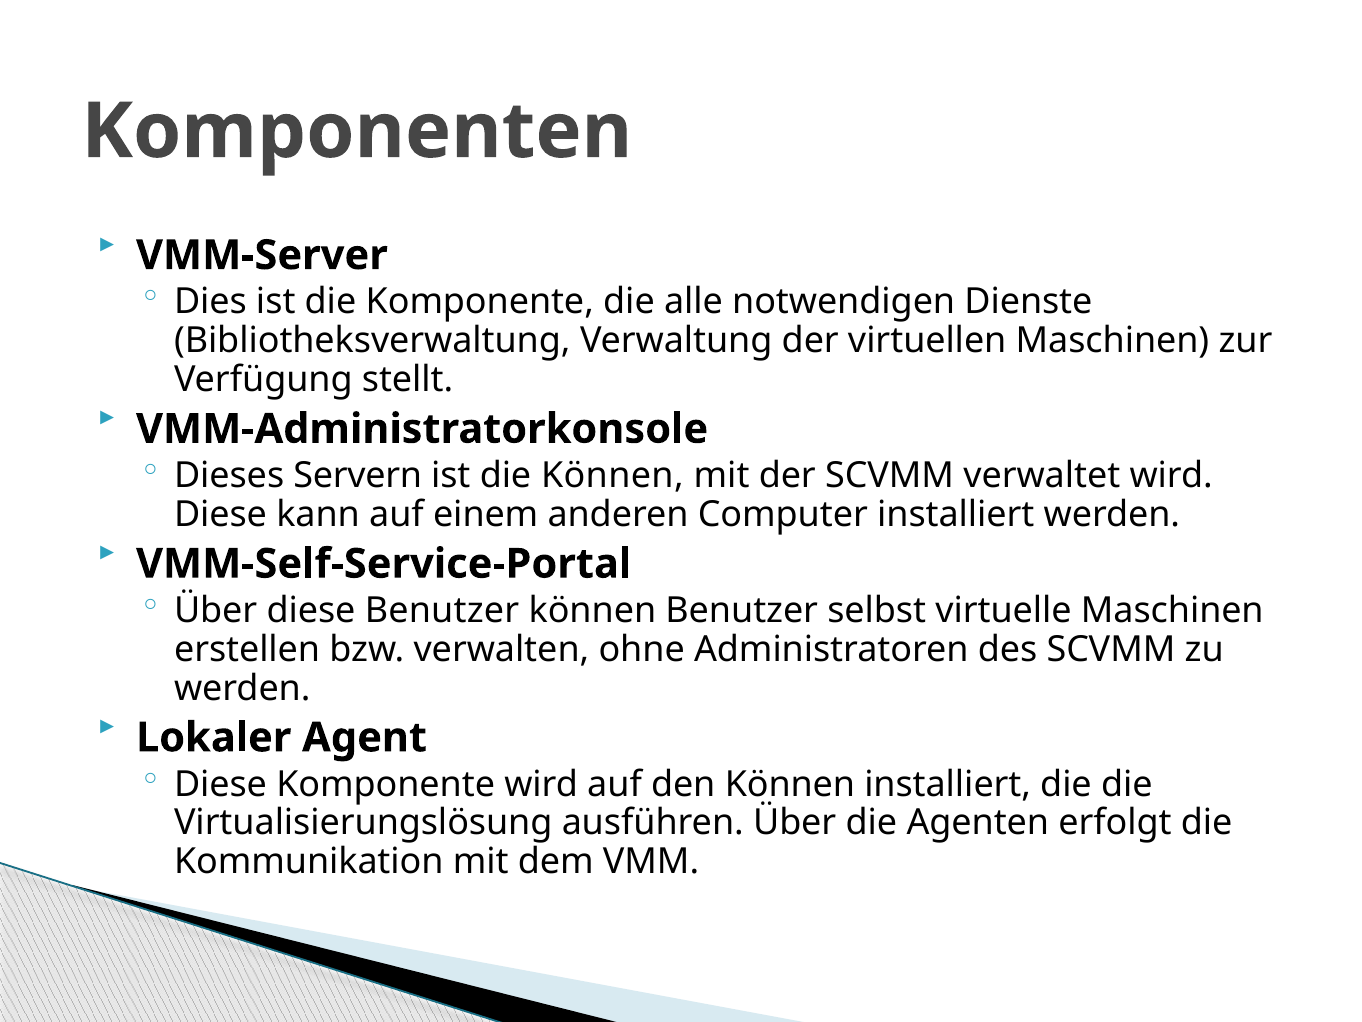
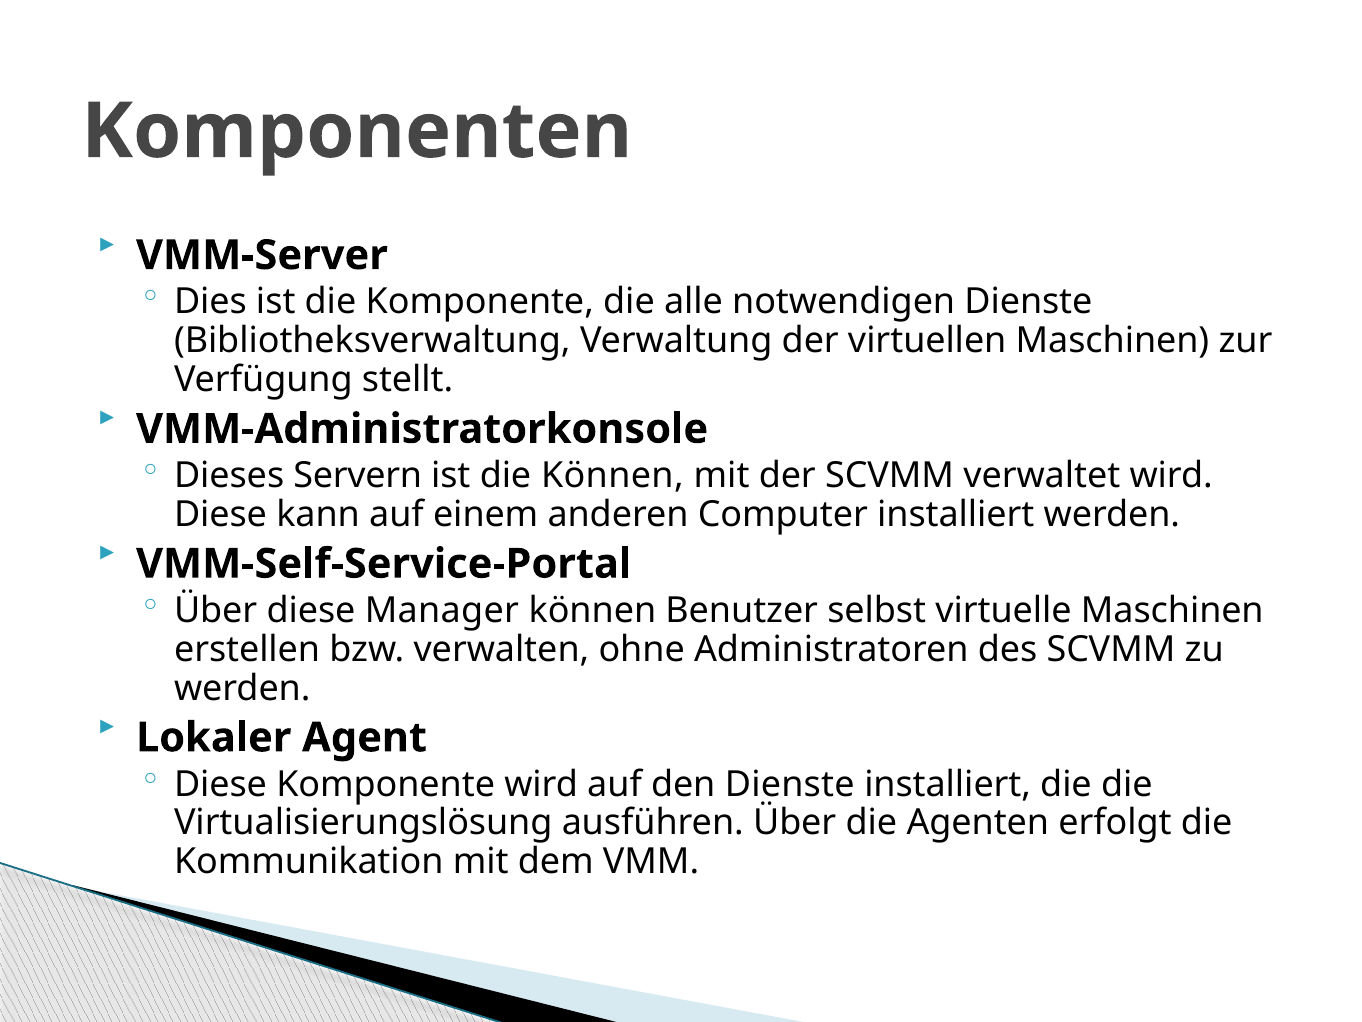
diese Benutzer: Benutzer -> Manager
den Können: Können -> Dienste
